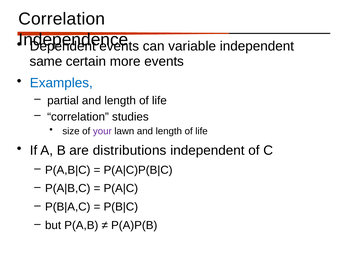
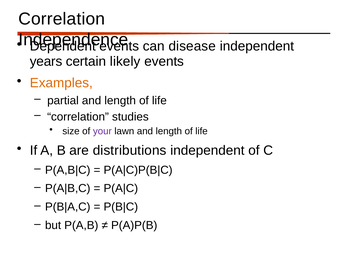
variable: variable -> disease
same: same -> years
more: more -> likely
Examples colour: blue -> orange
